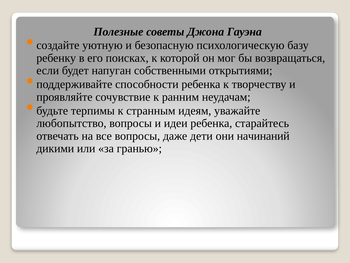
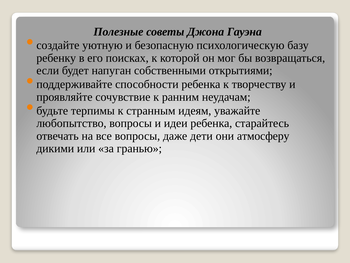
начинаний: начинаний -> атмосферу
